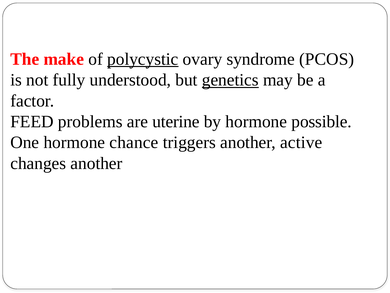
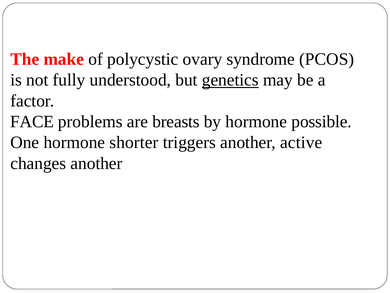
polycystic underline: present -> none
FEED: FEED -> FACE
uterine: uterine -> breasts
chance: chance -> shorter
